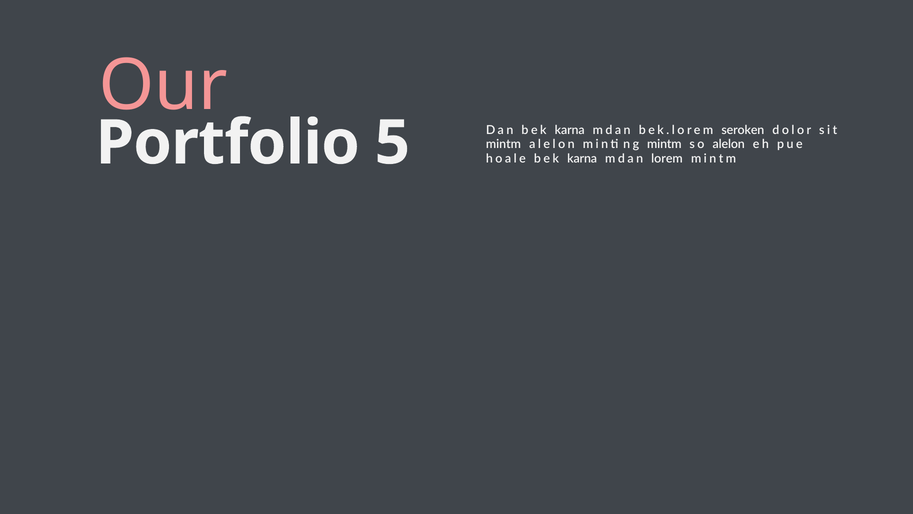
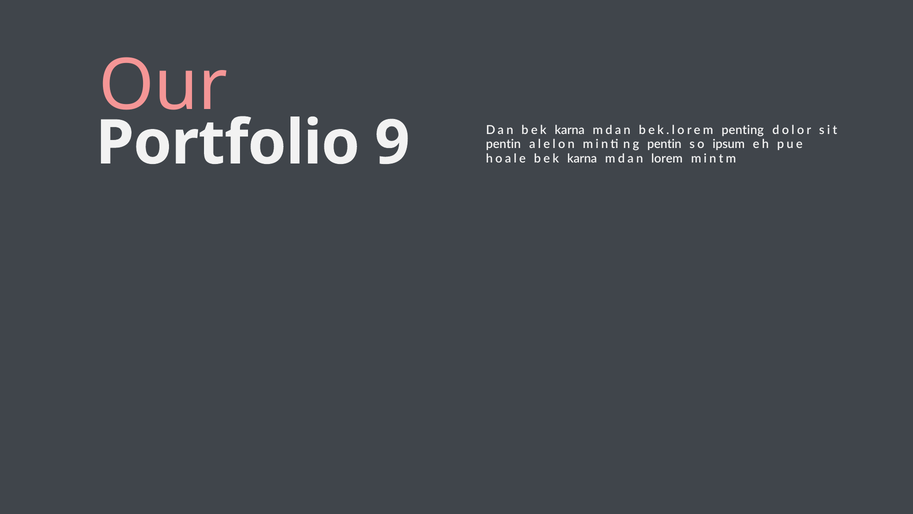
seroken: seroken -> penting
5: 5 -> 9
mintm at (503, 144): mintm -> pentin
mintm at (664, 144): mintm -> pentin
so alelon: alelon -> ipsum
